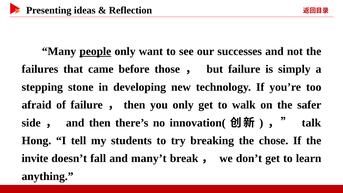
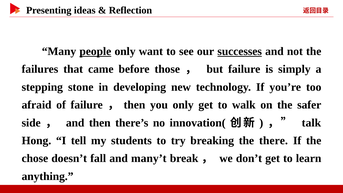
successes underline: none -> present
chose: chose -> there
invite: invite -> chose
